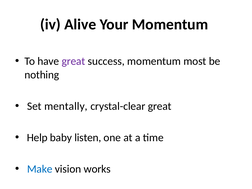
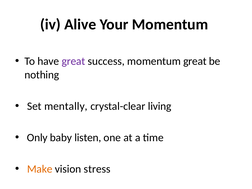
momentum most: most -> great
crystal-clear great: great -> living
Help: Help -> Only
Make colour: blue -> orange
works: works -> stress
